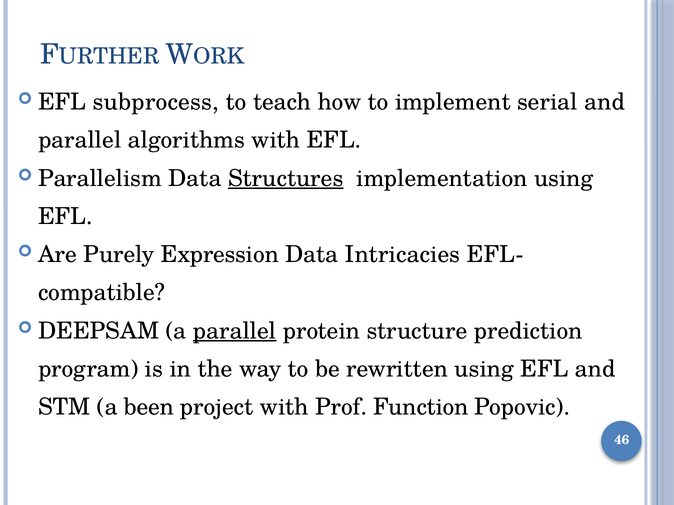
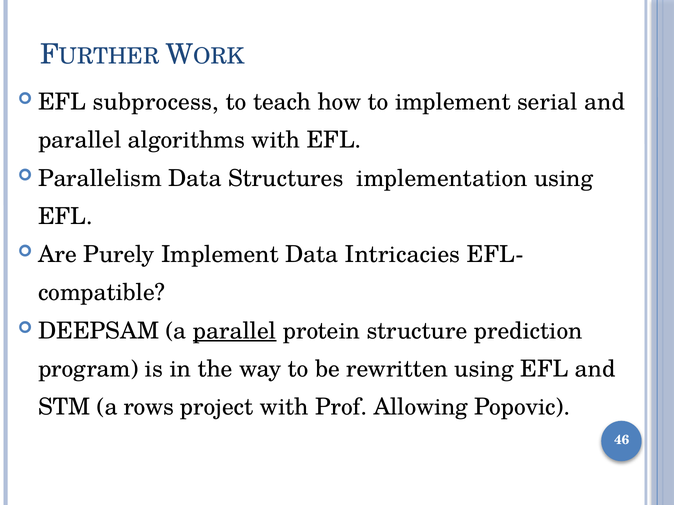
Structures underline: present -> none
Purely Expression: Expression -> Implement
been: been -> rows
Function: Function -> Allowing
